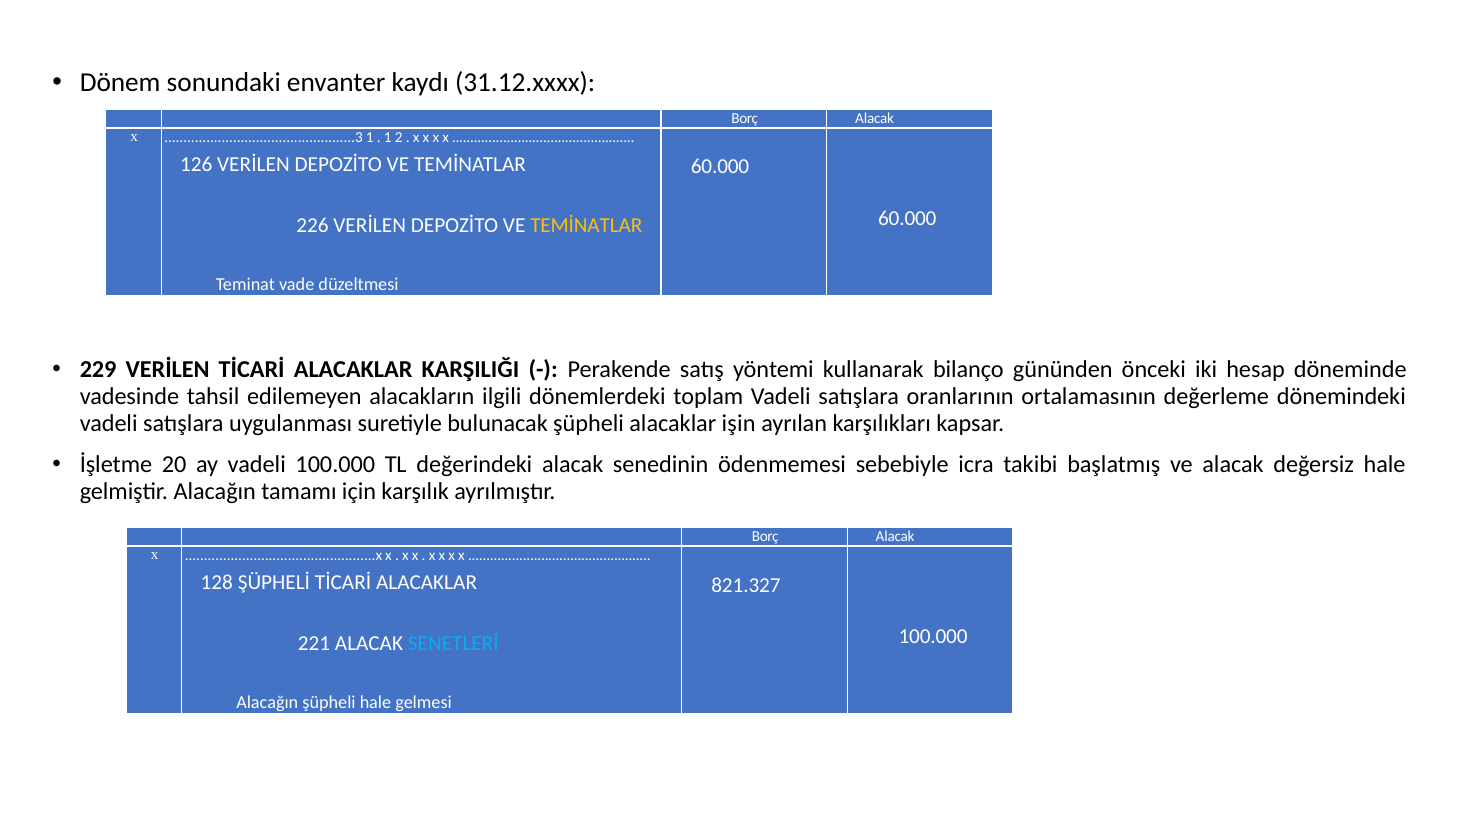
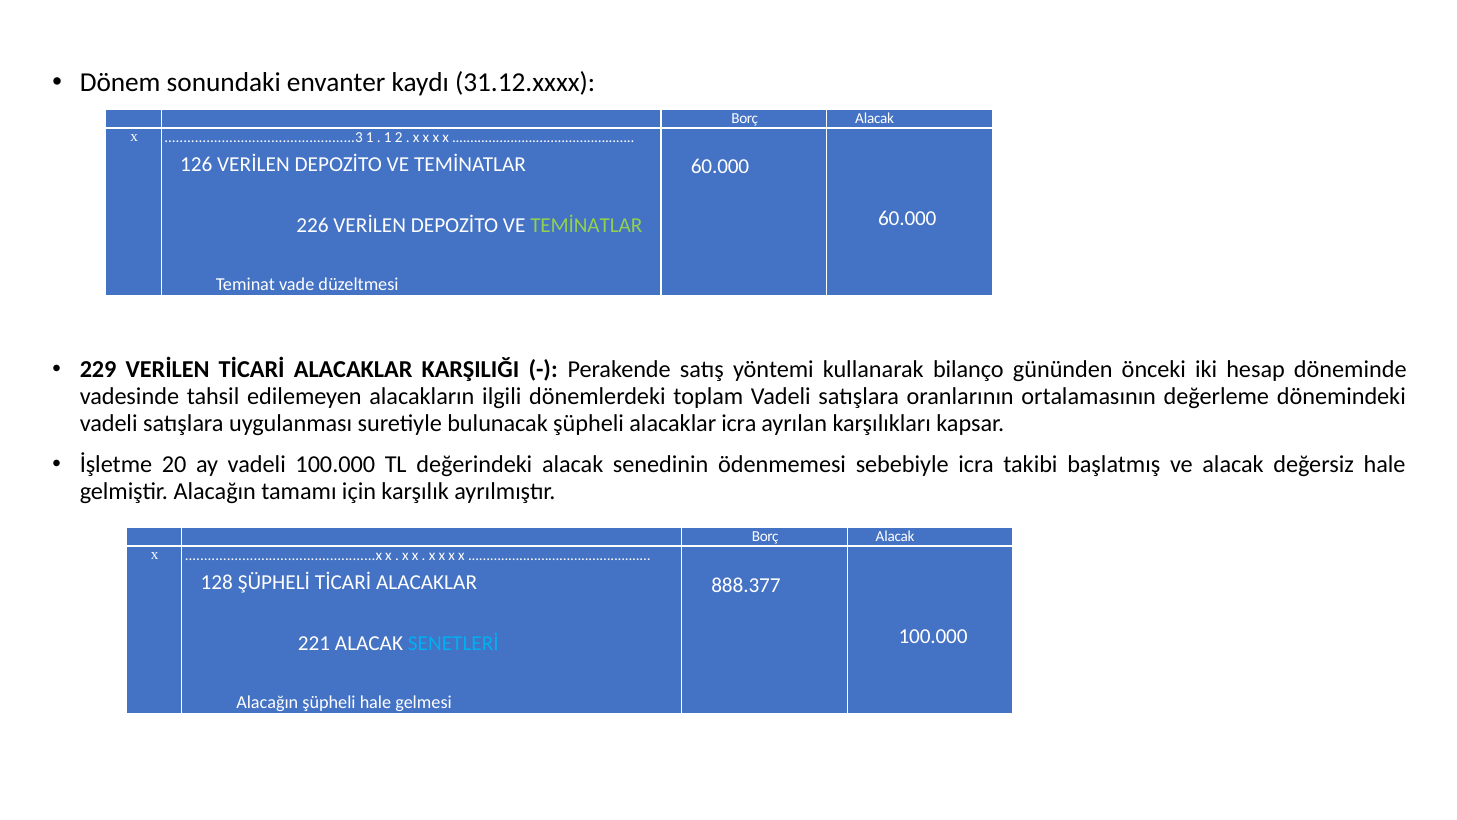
TEMİNATLAR at (586, 225) colour: yellow -> light green
alacaklar işin: işin -> icra
821.327: 821.327 -> 888.377
